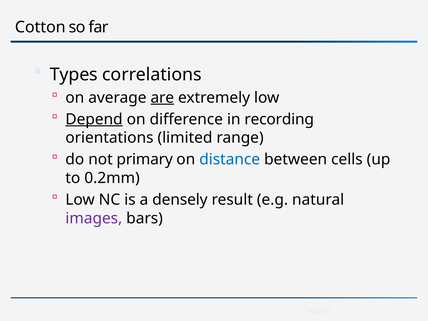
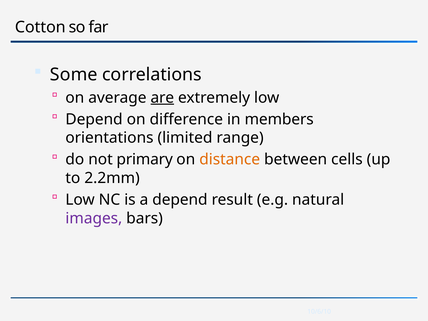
Types: Types -> Some
Depend at (94, 119) underline: present -> none
recording: recording -> members
distance colour: blue -> orange
0.2mm: 0.2mm -> 2.2mm
a densely: densely -> depend
